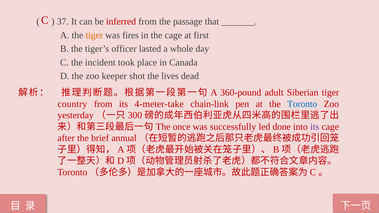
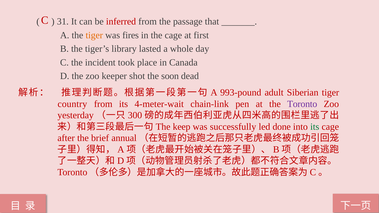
37: 37 -> 31
officer: officer -> library
lives: lives -> soon
360-pound: 360-pound -> 993-pound
4-meter-take: 4-meter-take -> 4-meter-wait
Toronto colour: blue -> purple
once: once -> keep
its at (315, 127) colour: purple -> green
